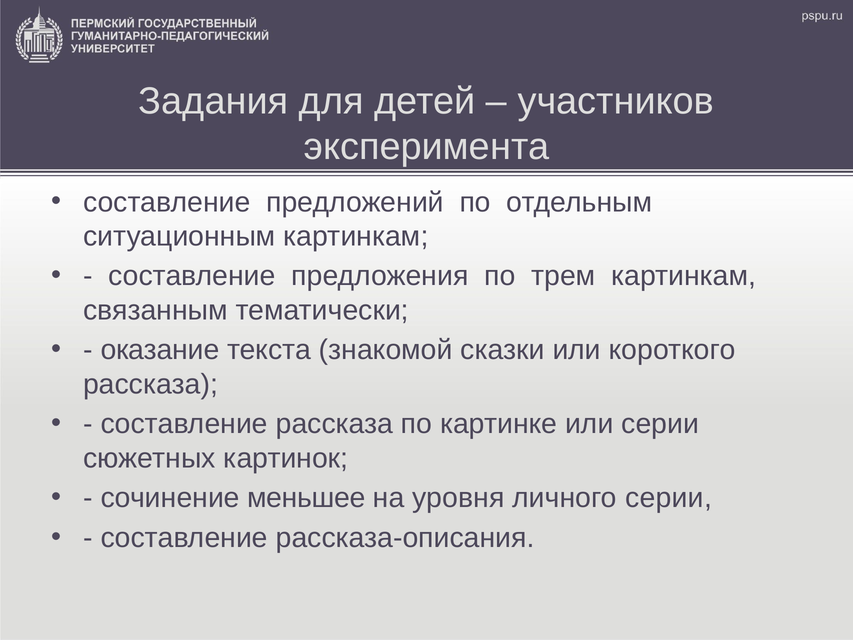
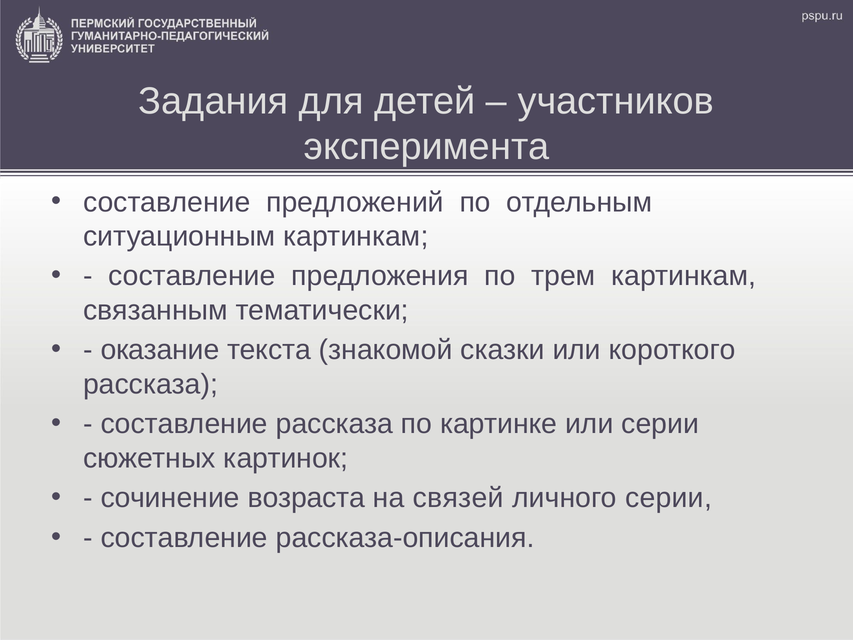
меньшее: меньшее -> возраста
уровня: уровня -> связей
